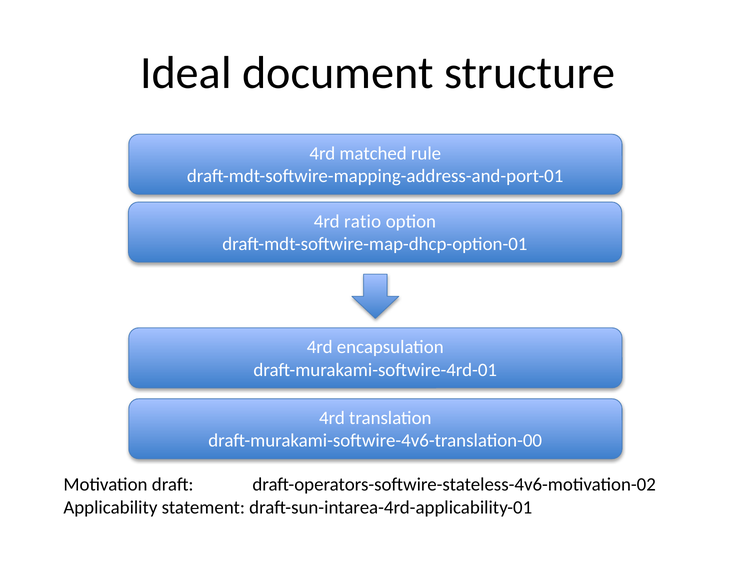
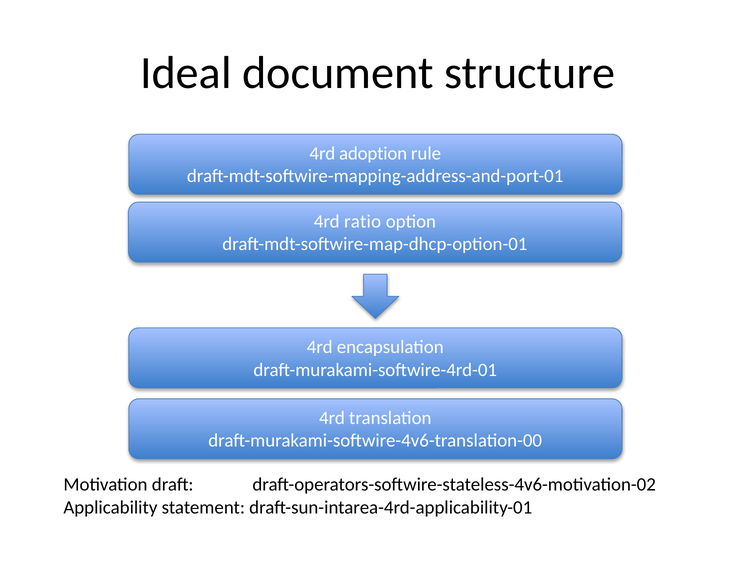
matched: matched -> adoption
